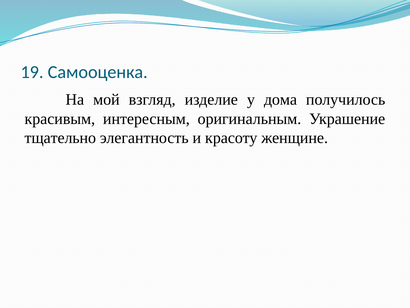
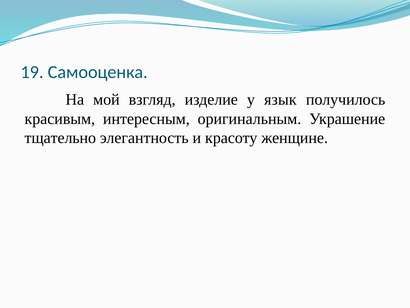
дома: дома -> язык
